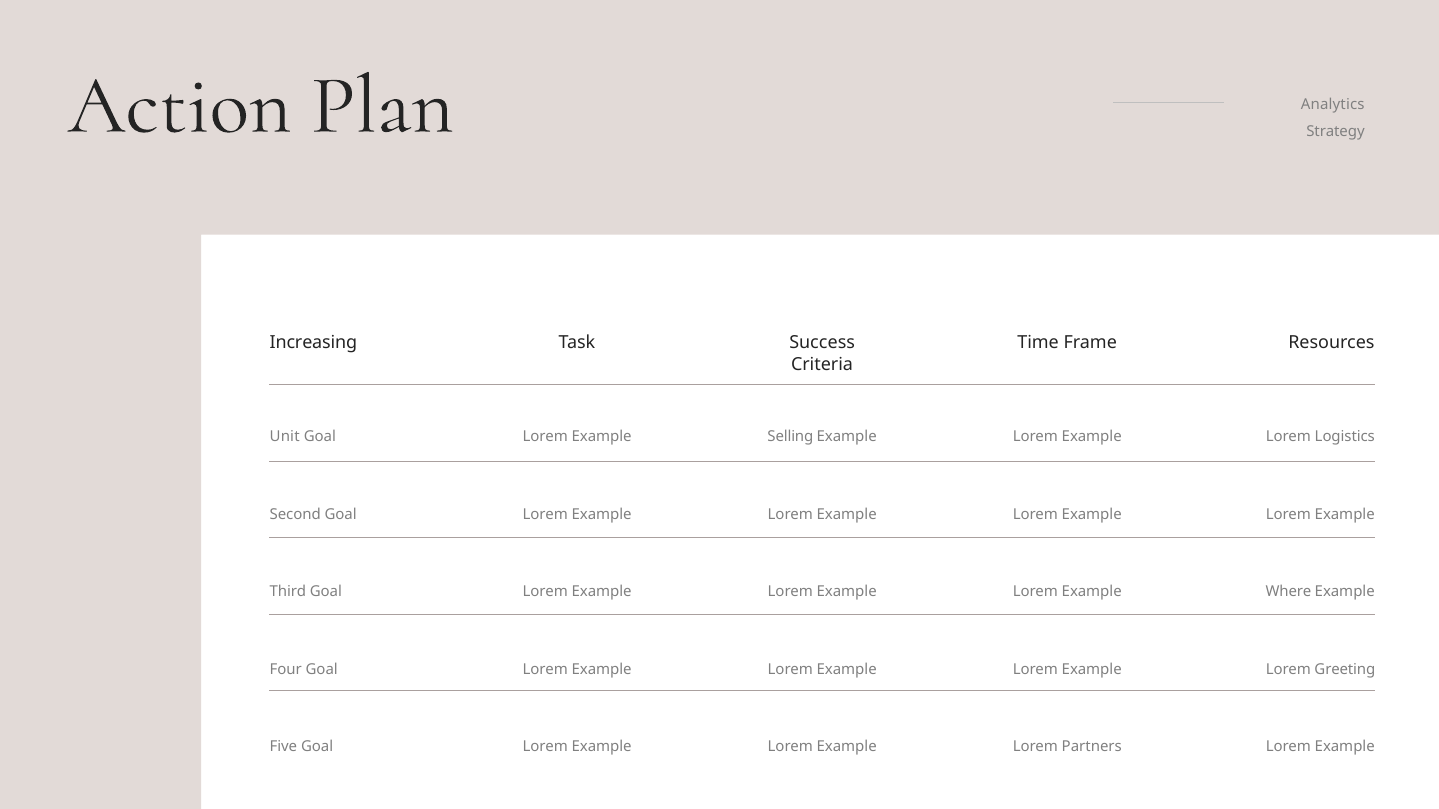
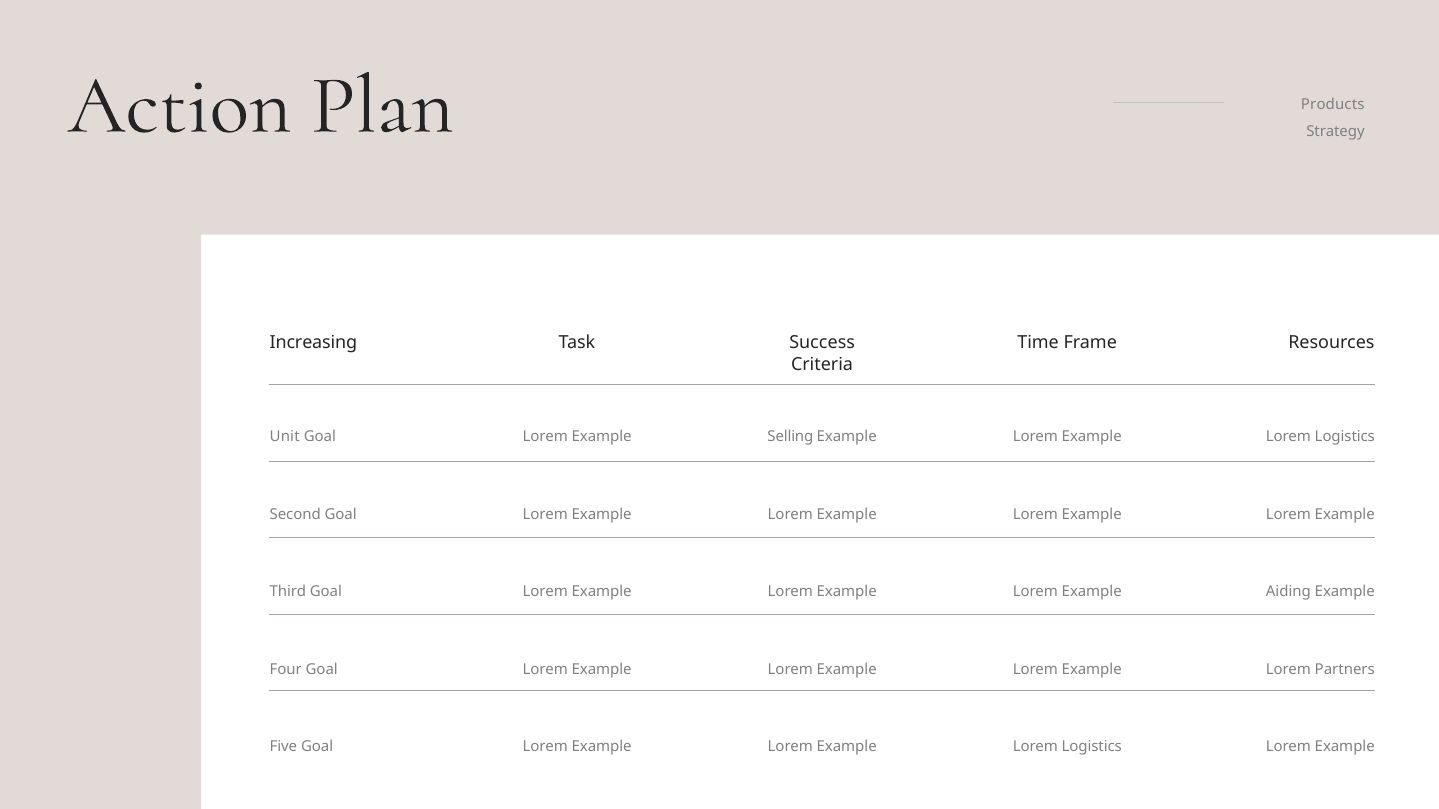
Analytics: Analytics -> Products
Where: Where -> Aiding
Greeting: Greeting -> Partners
Partners at (1092, 747): Partners -> Logistics
